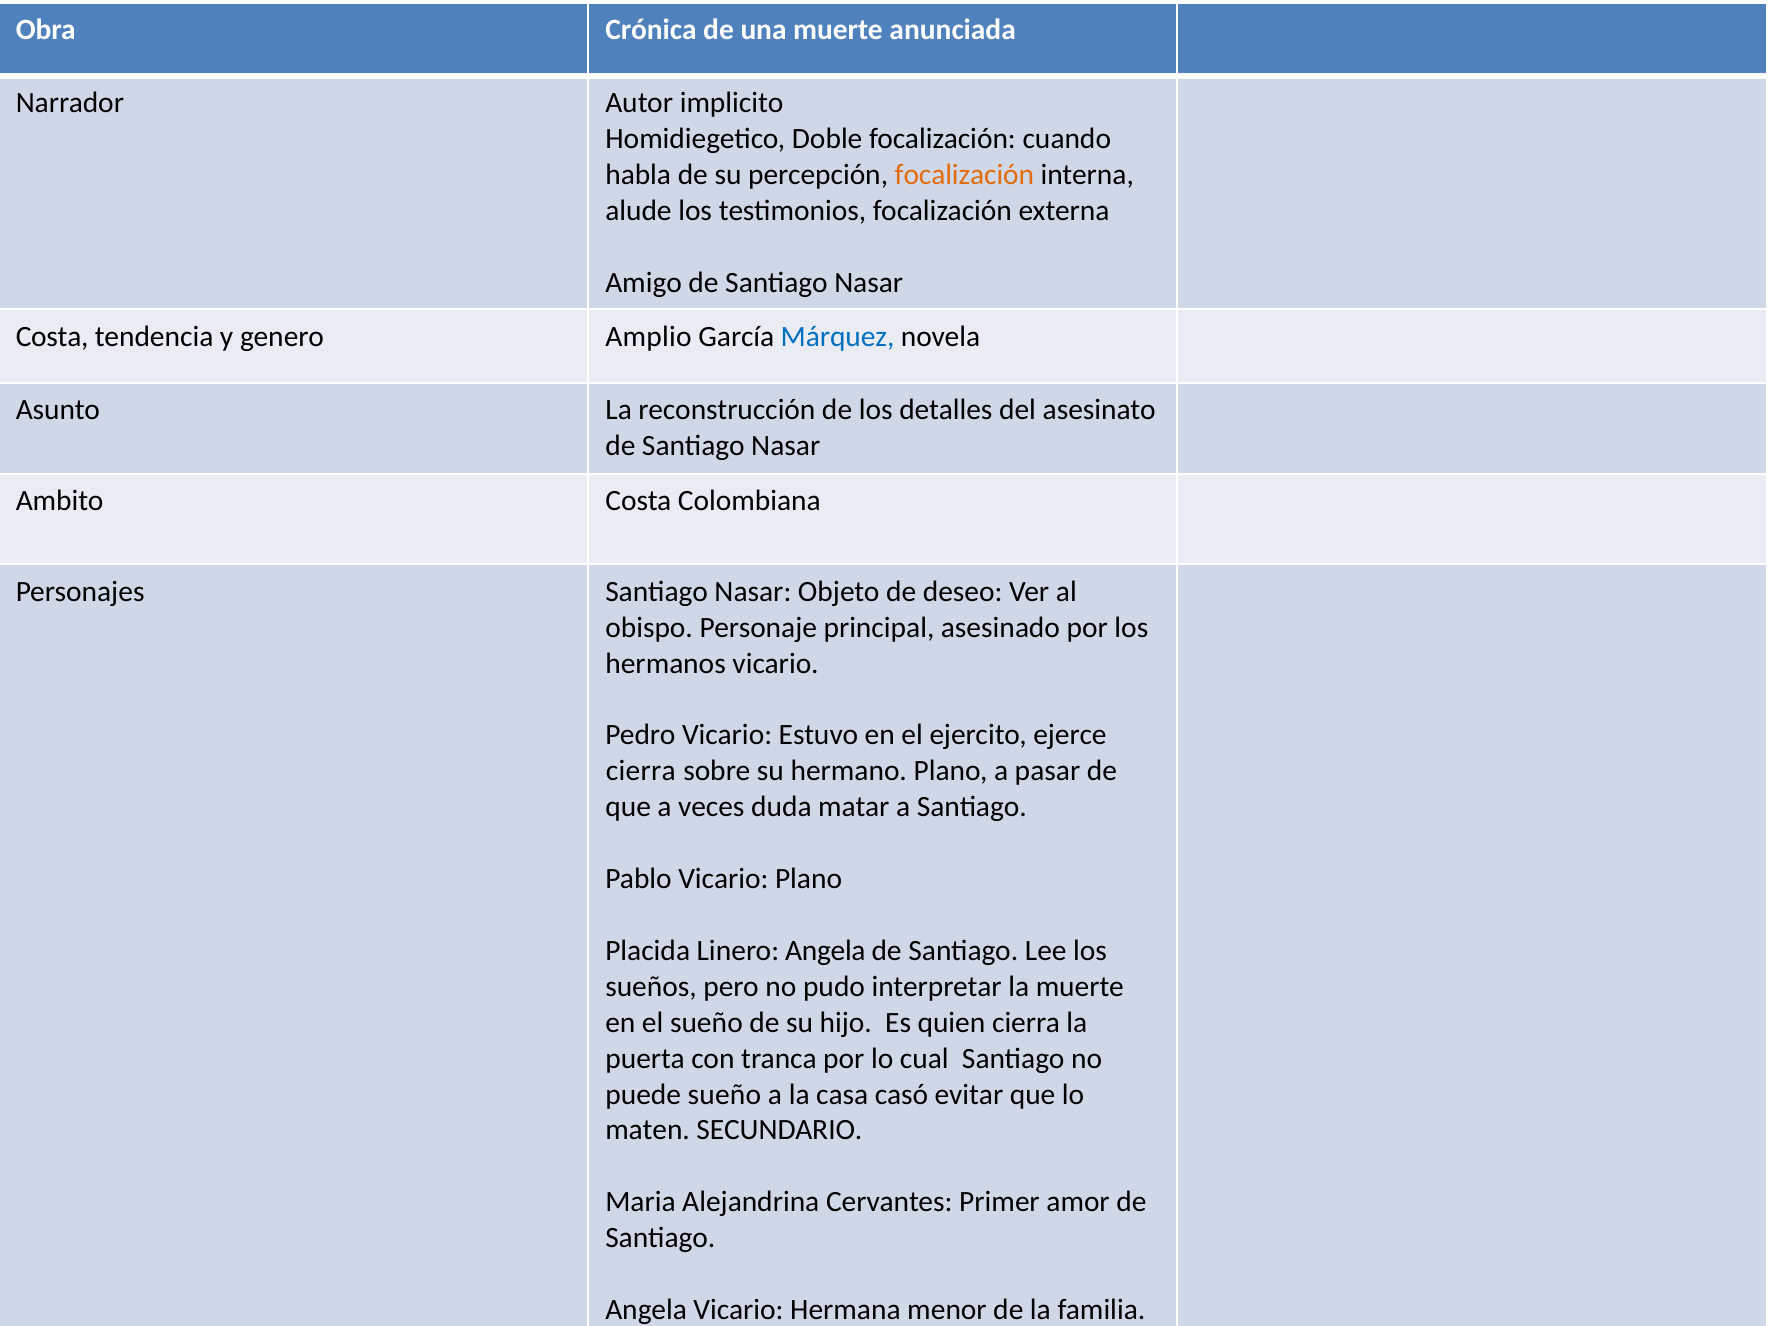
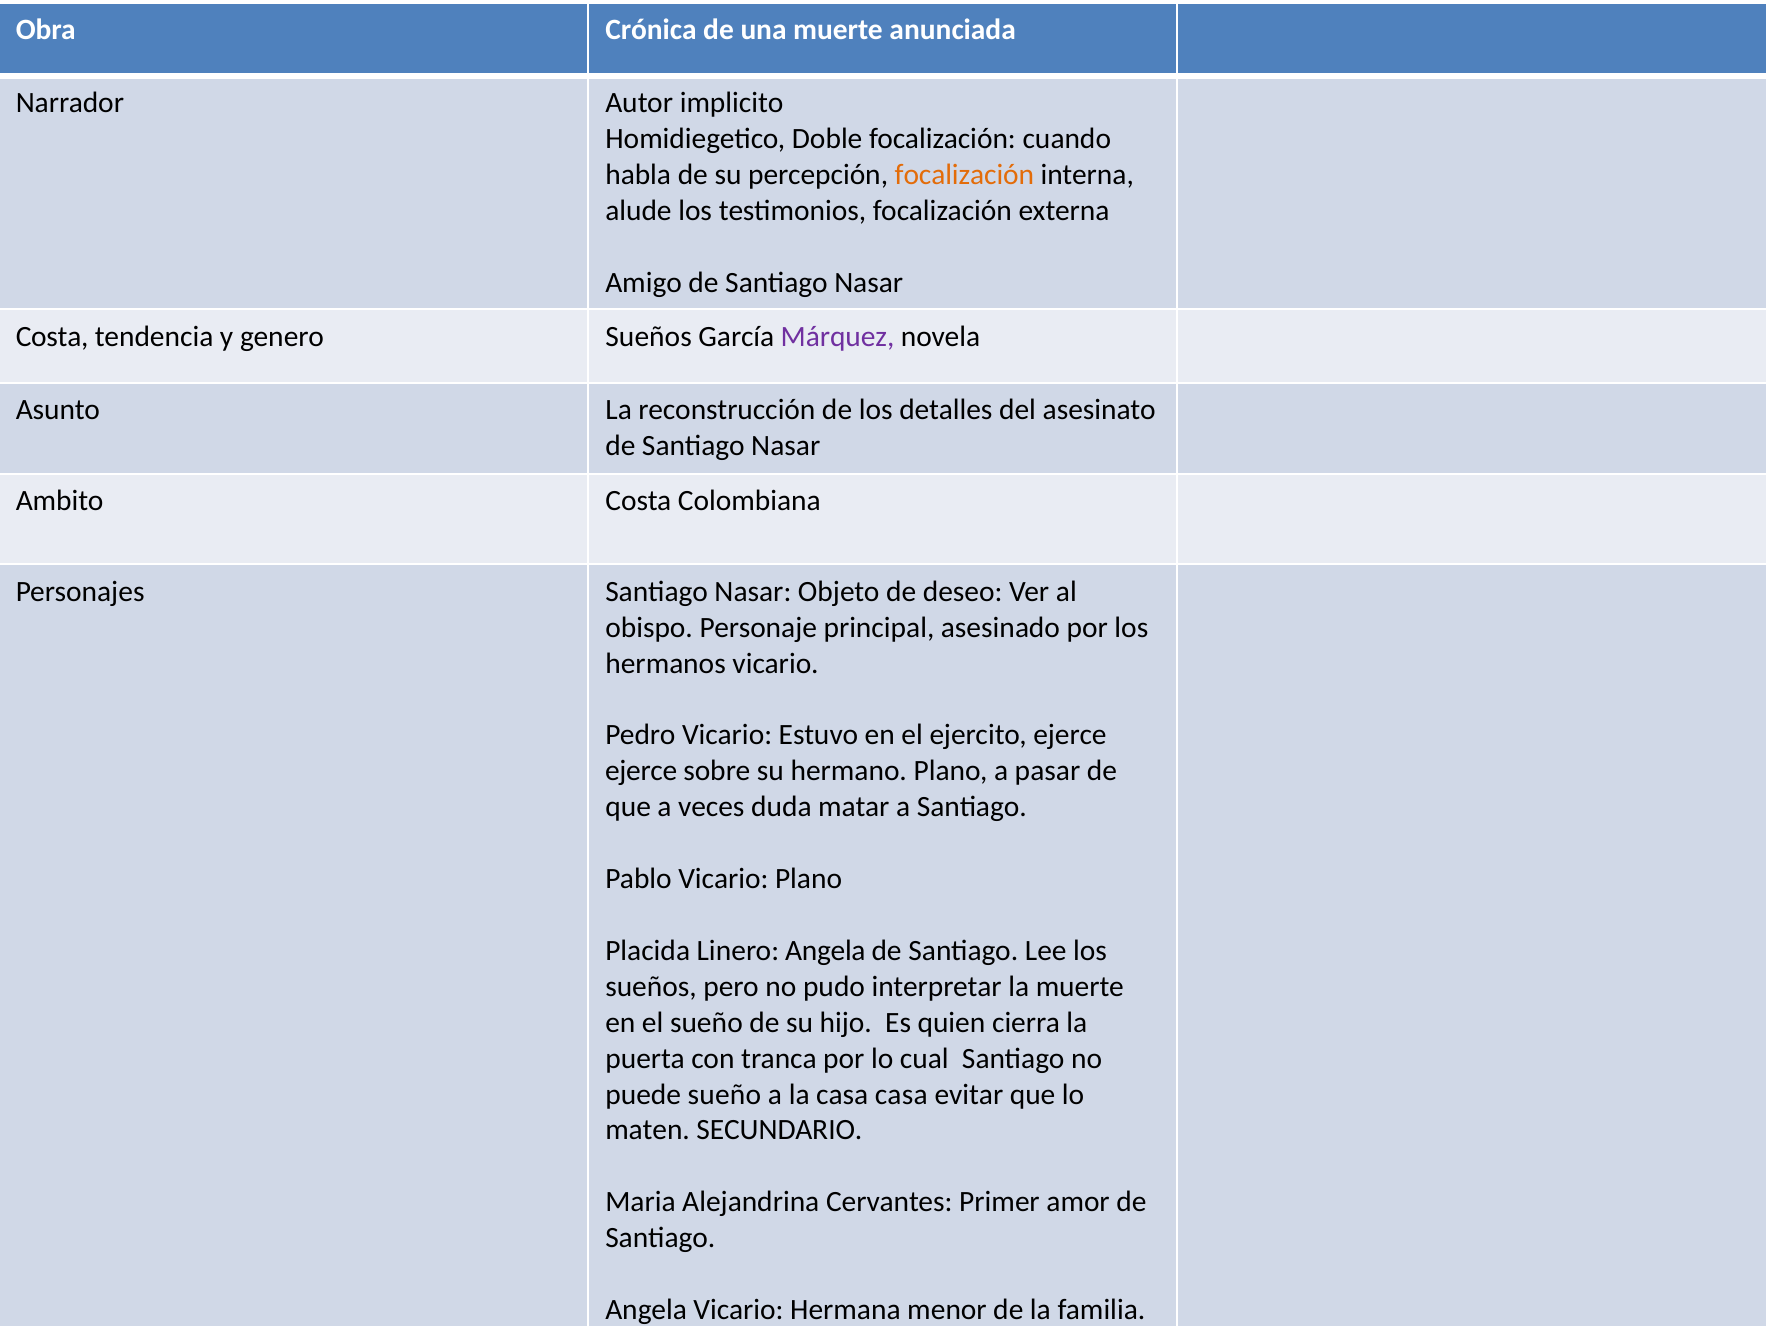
genero Amplio: Amplio -> Sueños
Márquez colour: blue -> purple
cierra at (641, 771): cierra -> ejerce
casa casó: casó -> casa
